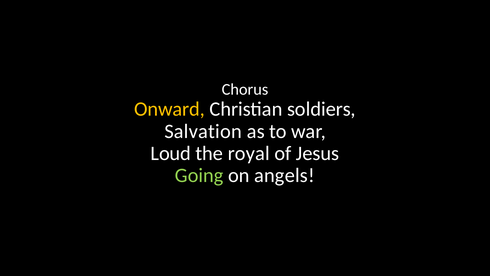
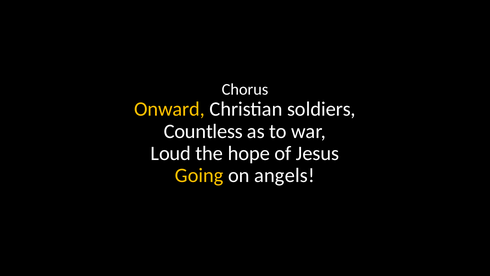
Salvation: Salvation -> Countless
royal: royal -> hope
Going colour: light green -> yellow
